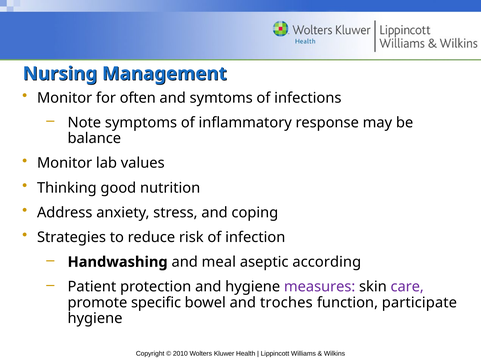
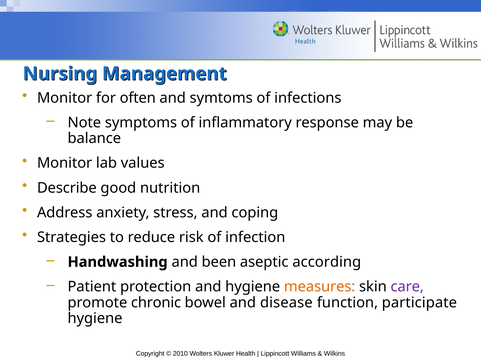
Thinking: Thinking -> Describe
meal: meal -> been
measures colour: purple -> orange
specific: specific -> chronic
troches: troches -> disease
